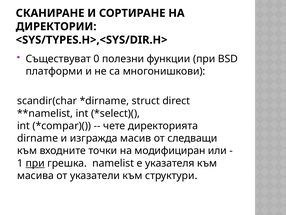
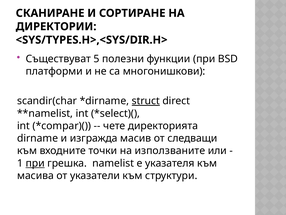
0: 0 -> 5
struct underline: none -> present
модифициран: модифициран -> използваните
